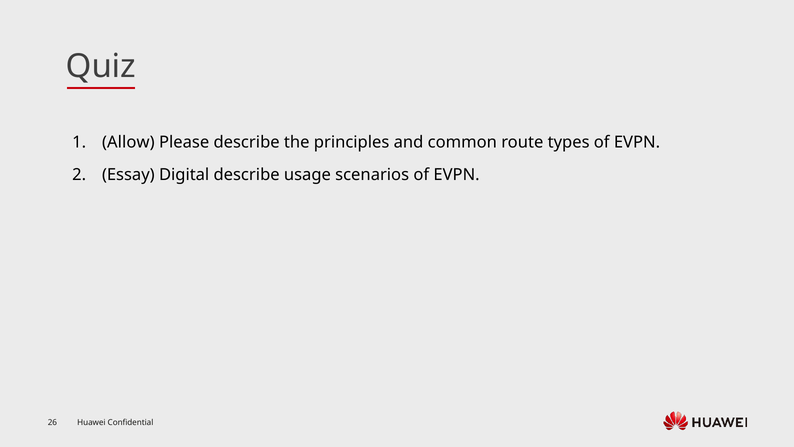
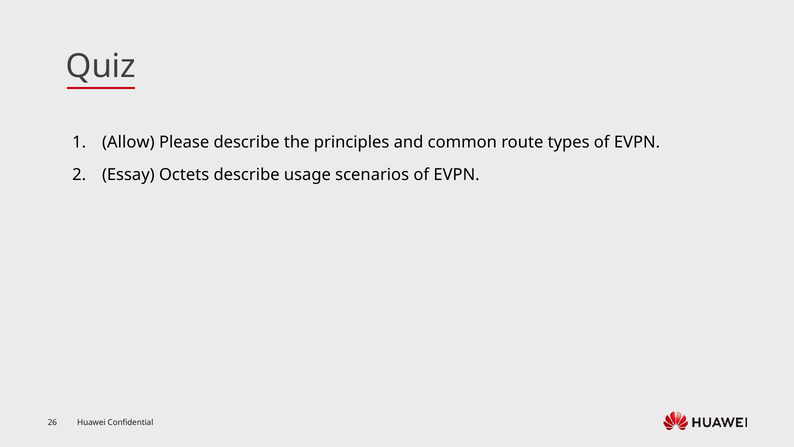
Digital: Digital -> Octets
